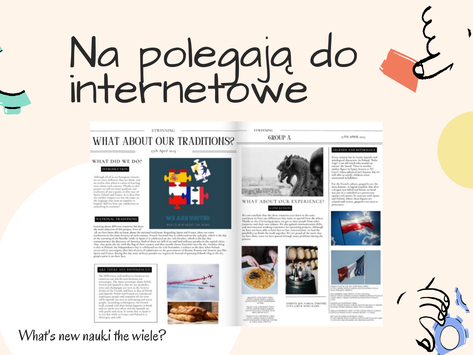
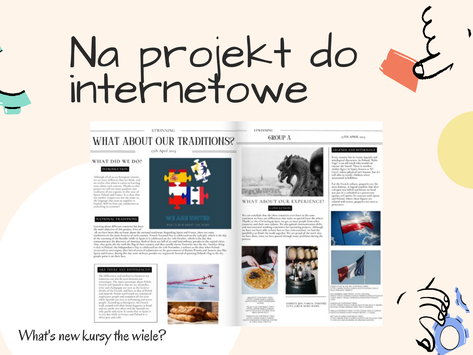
polegają: polegają -> projekt
nauki: nauki -> kursy
